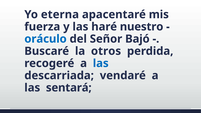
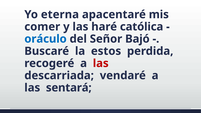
fuerza: fuerza -> comer
nuestro: nuestro -> católica
otros: otros -> estos
las at (101, 63) colour: blue -> red
